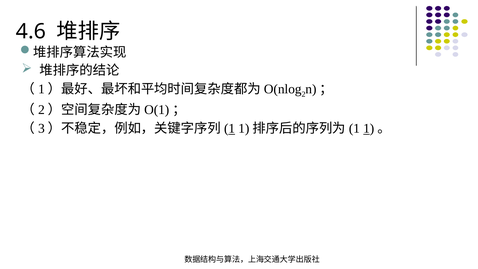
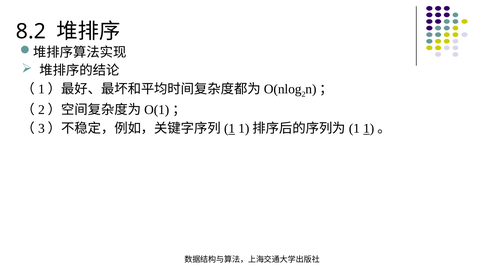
4.6: 4.6 -> 8.2
